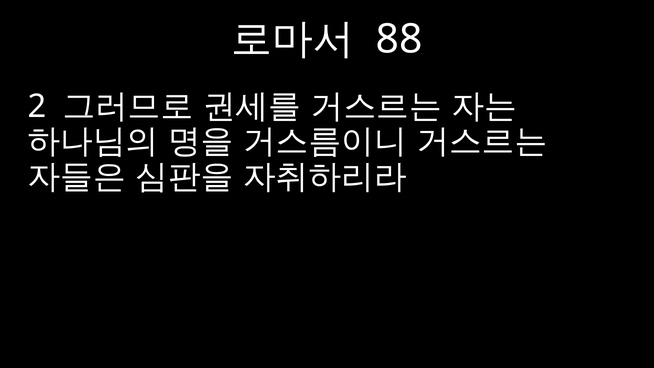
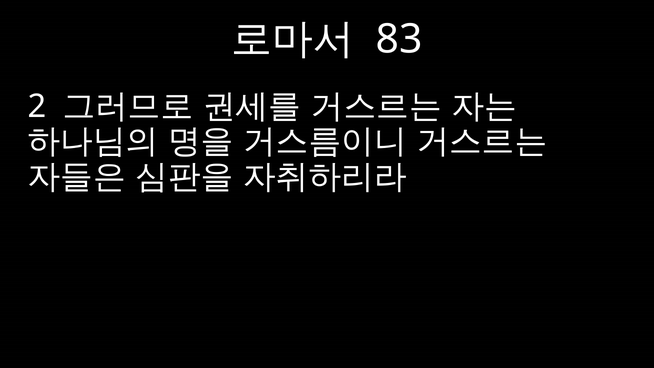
88: 88 -> 83
